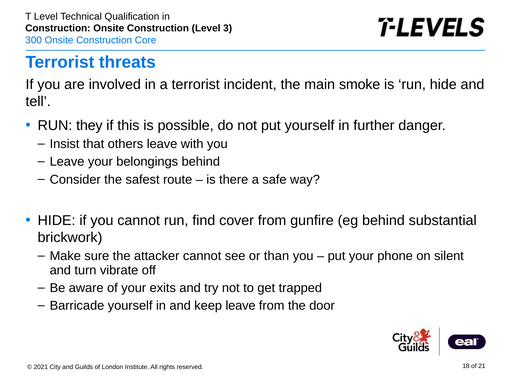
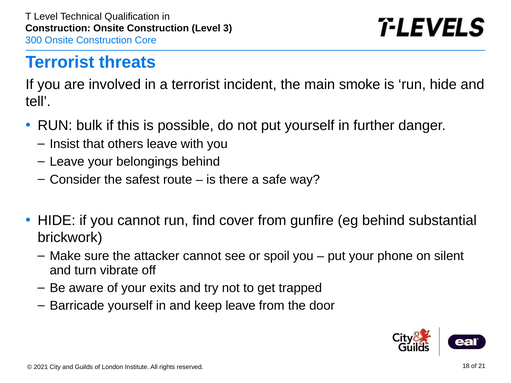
they: they -> bulk
than: than -> spoil
